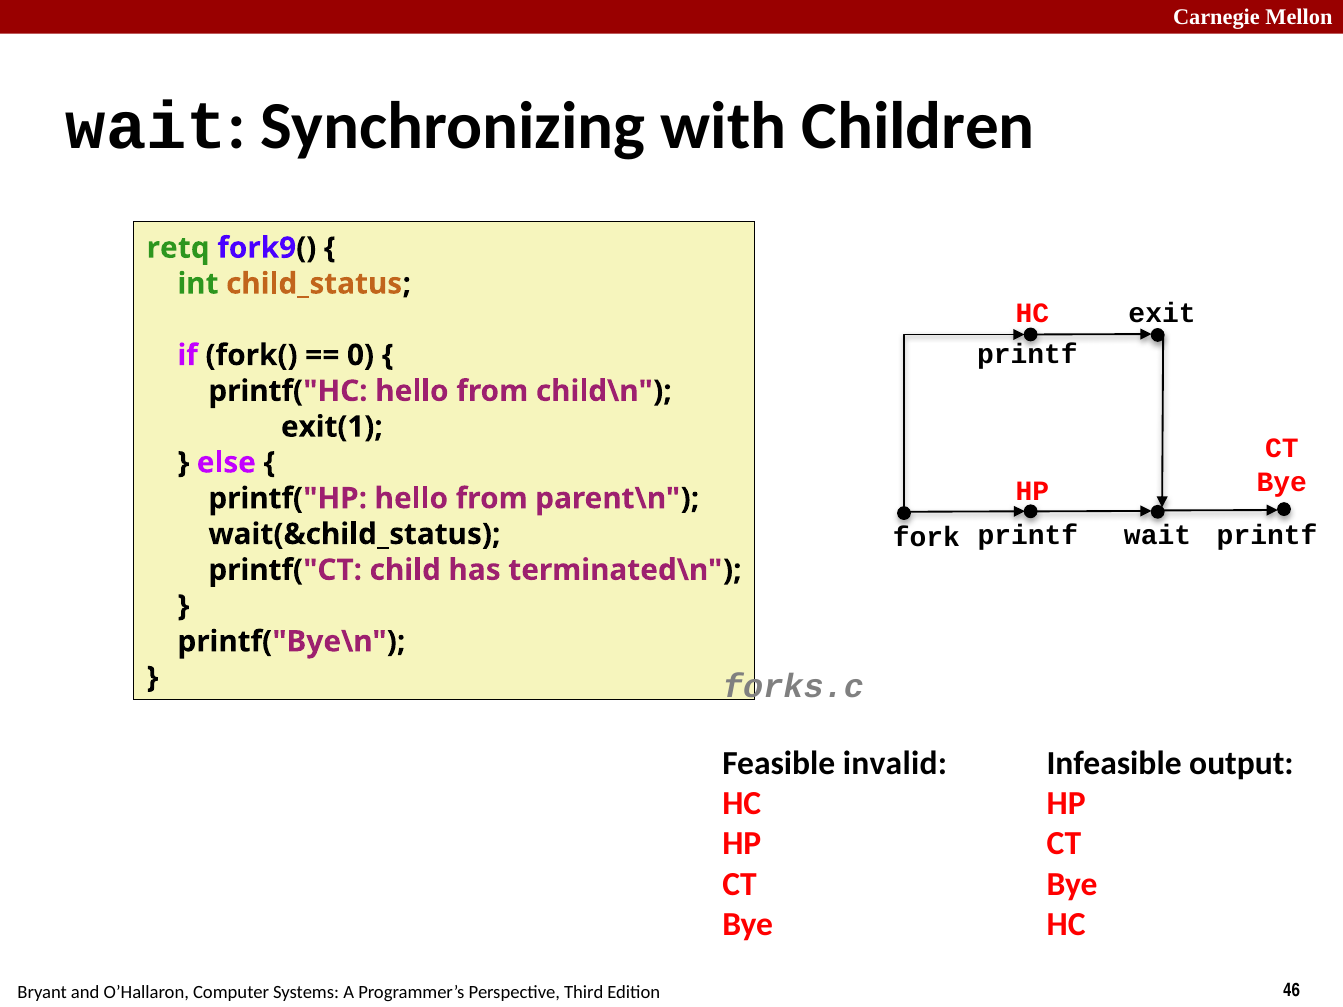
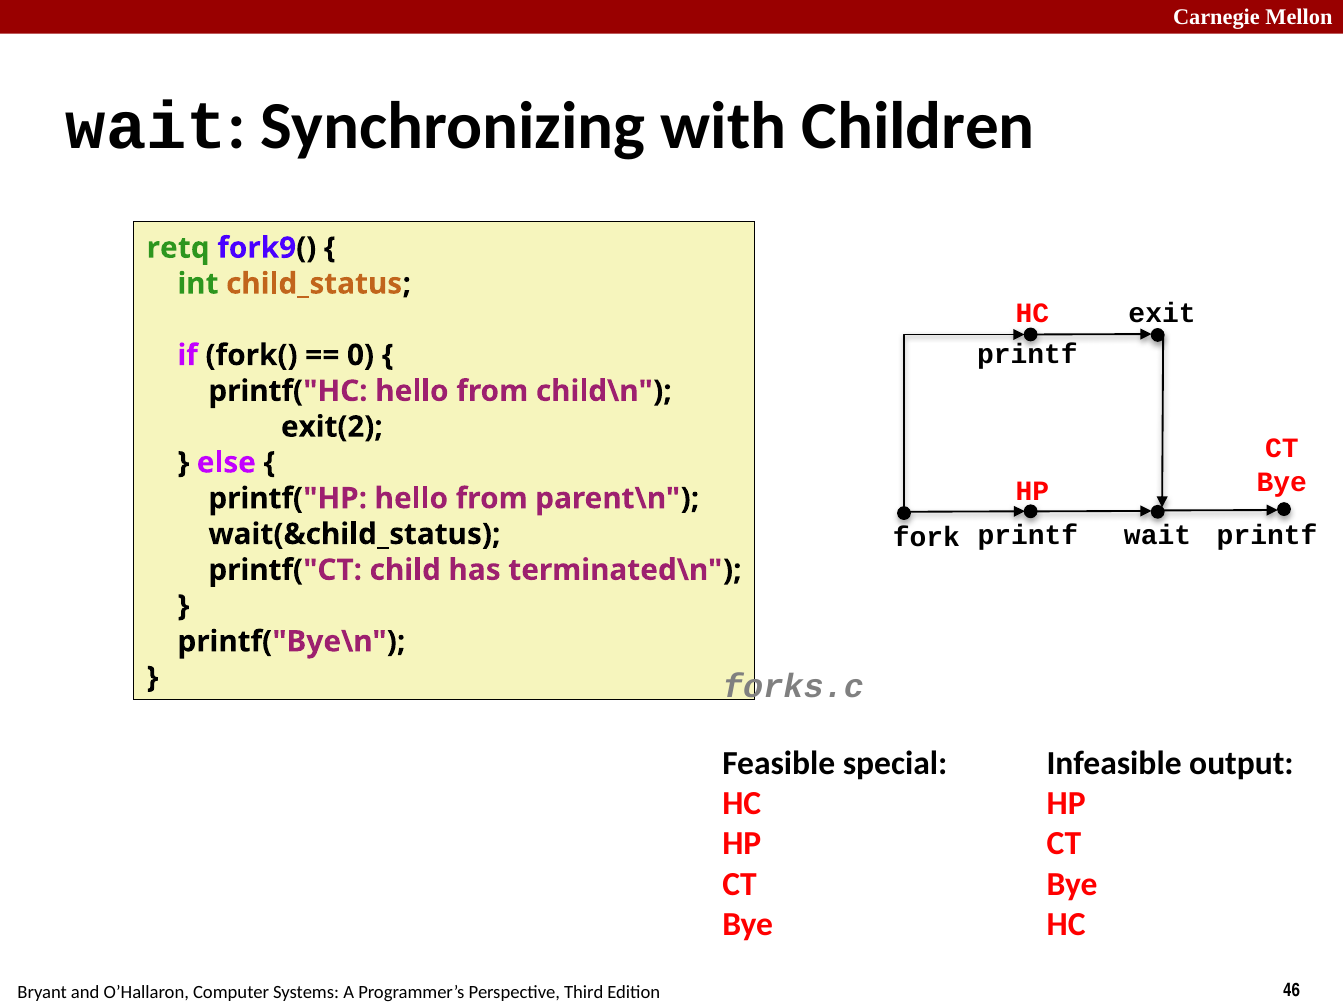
exit(1: exit(1 -> exit(2
invalid: invalid -> special
